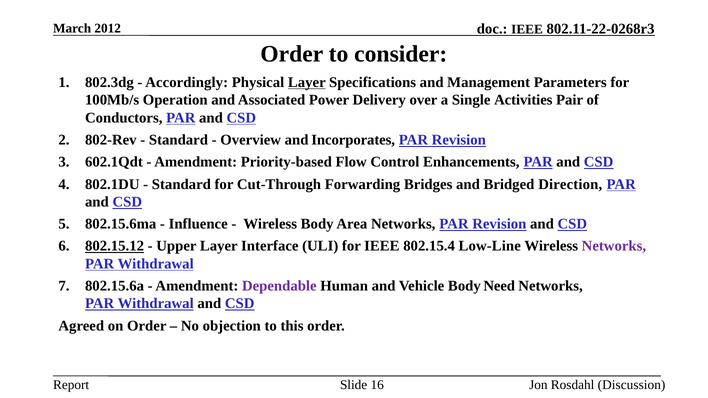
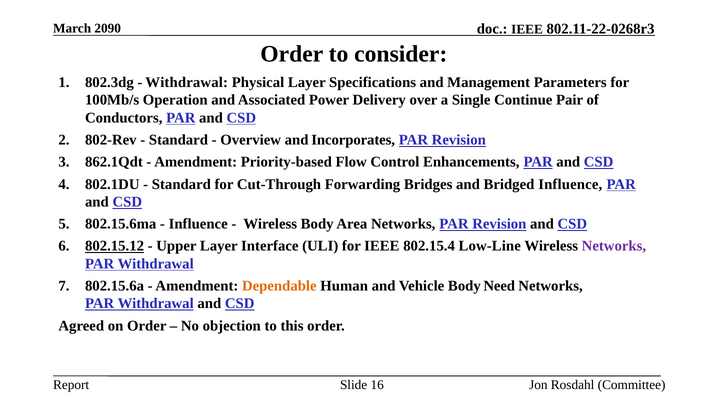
2012: 2012 -> 2090
Accordingly at (187, 82): Accordingly -> Withdrawal
Layer at (307, 82) underline: present -> none
Activities: Activities -> Continue
602.1Qdt: 602.1Qdt -> 862.1Qdt
Bridged Direction: Direction -> Influence
Dependable colour: purple -> orange
Discussion: Discussion -> Committee
